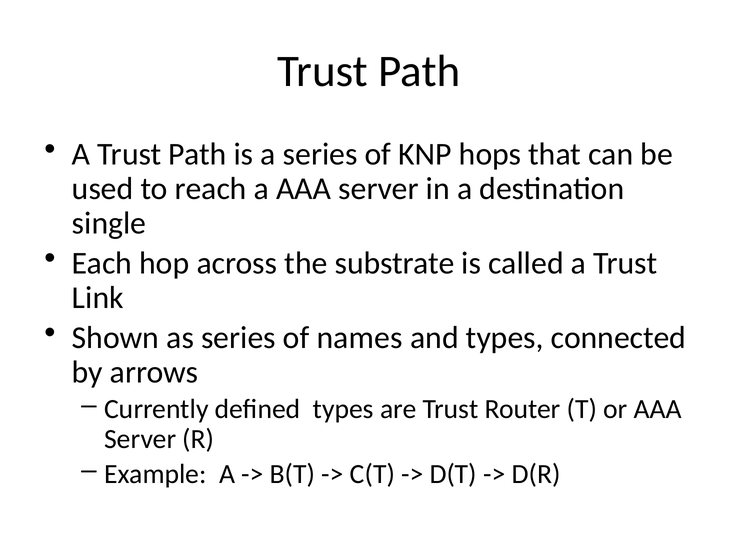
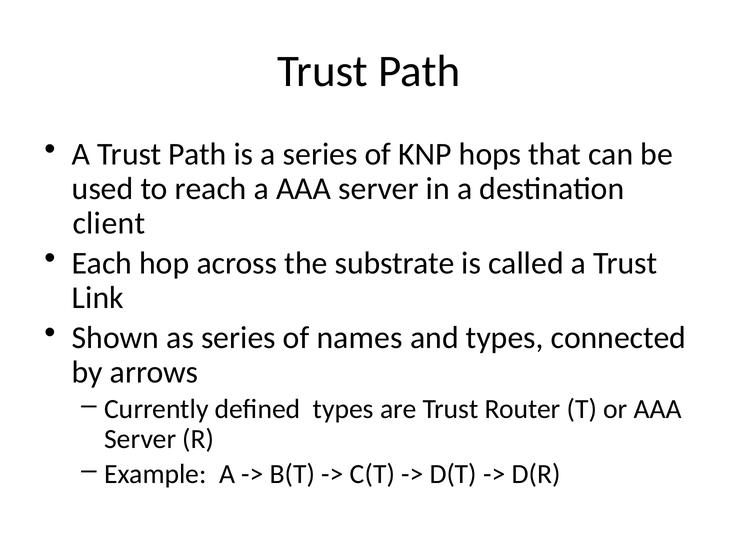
single: single -> client
